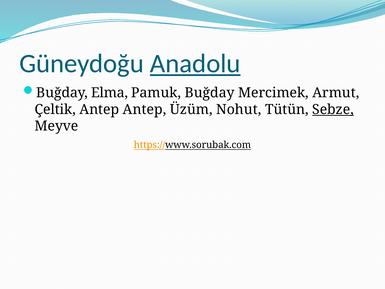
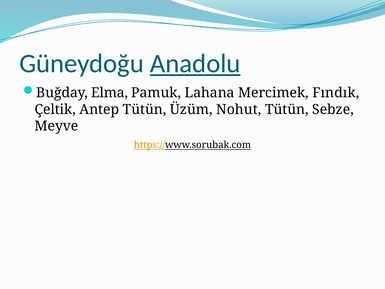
Pamuk Buğday: Buğday -> Lahana
Armut: Armut -> Fındık
Antep Antep: Antep -> Tütün
Sebze underline: present -> none
